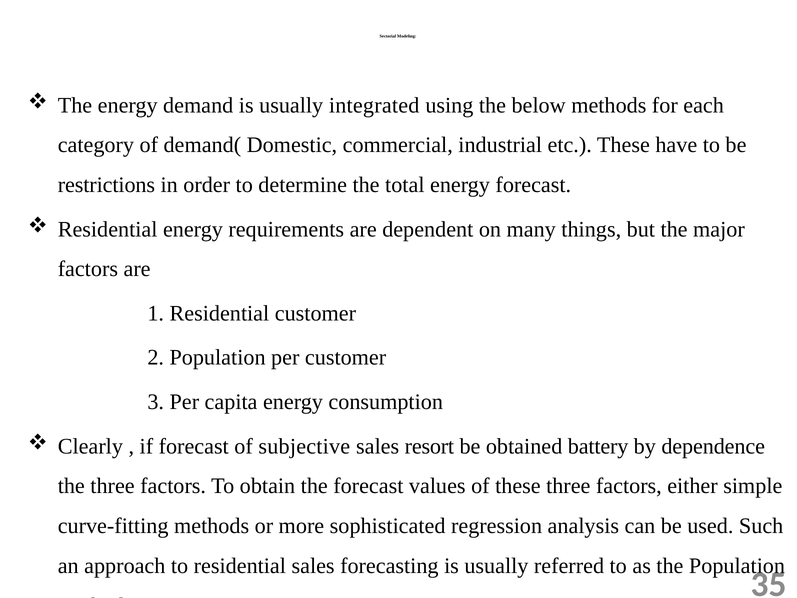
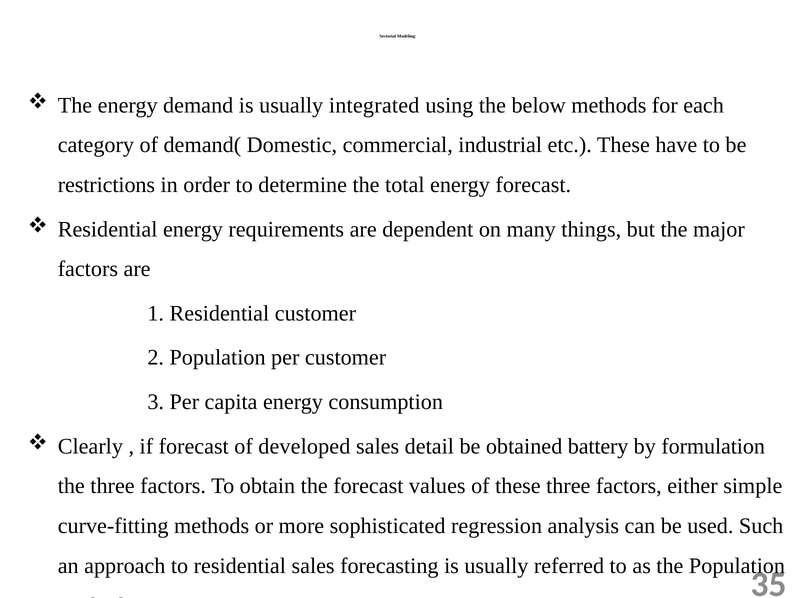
subjective: subjective -> developed
resort: resort -> detail
dependence: dependence -> formulation
